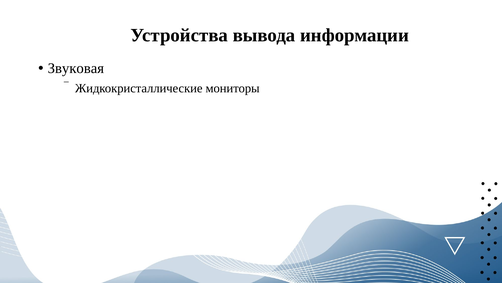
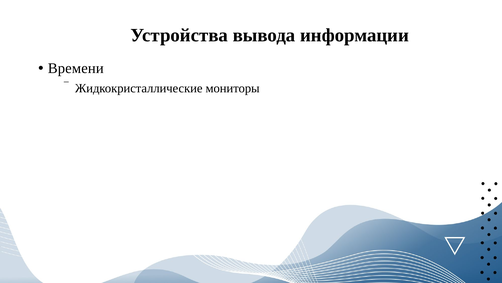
Звуковая: Звуковая -> Времени
